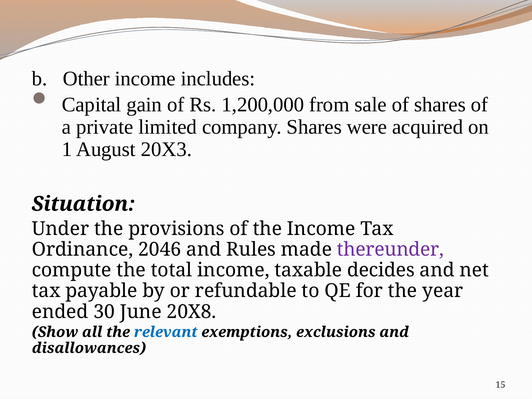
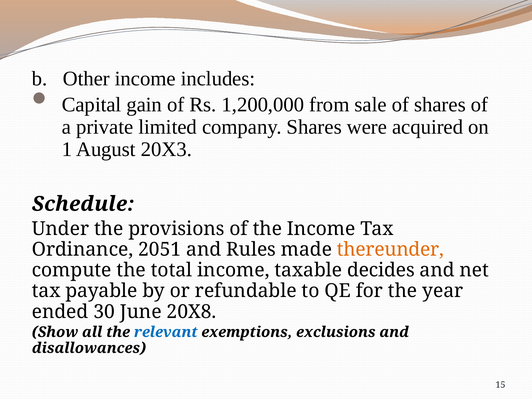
Situation: Situation -> Schedule
2046: 2046 -> 2051
thereunder colour: purple -> orange
